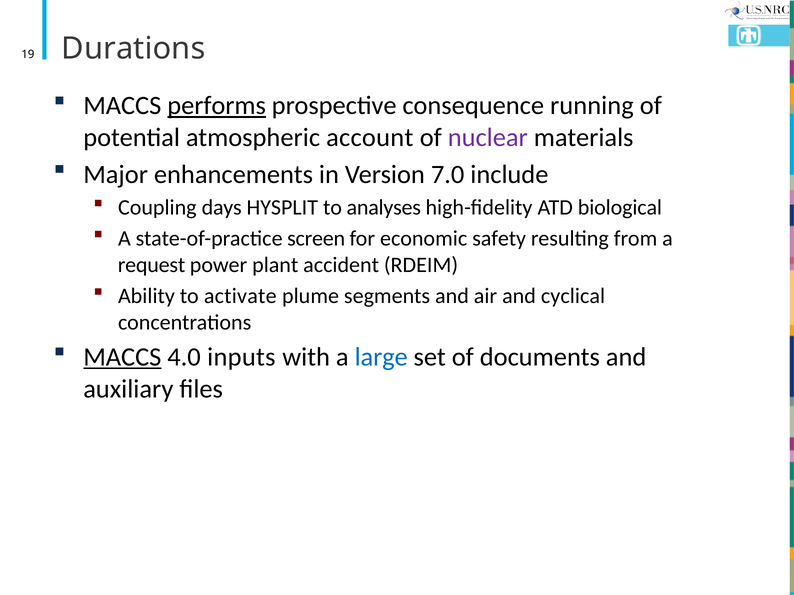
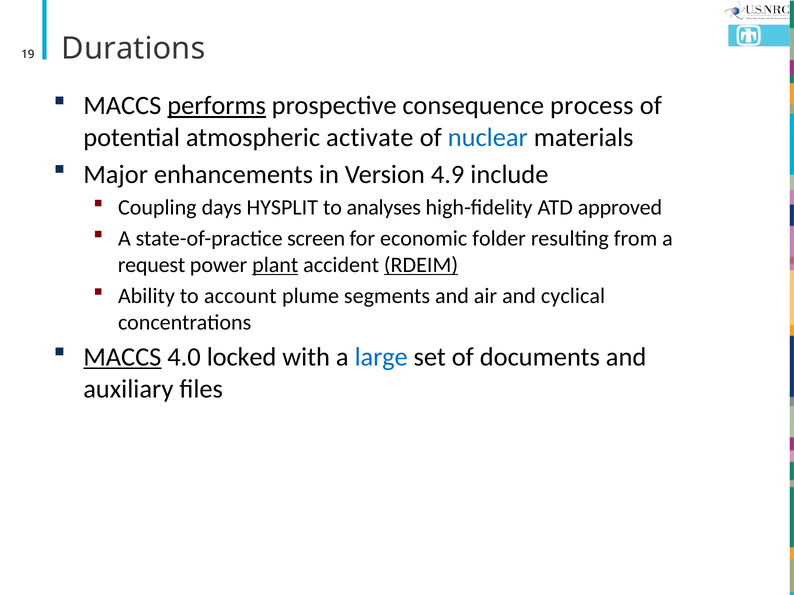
running: running -> process
account: account -> activate
nuclear colour: purple -> blue
7.0: 7.0 -> 4.9
biological: biological -> approved
safety: safety -> folder
plant underline: none -> present
RDEIM underline: none -> present
activate: activate -> account
inputs: inputs -> locked
